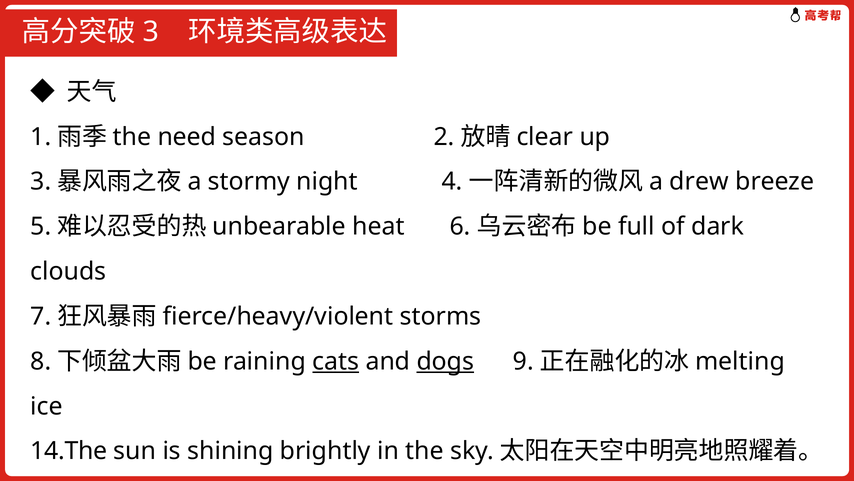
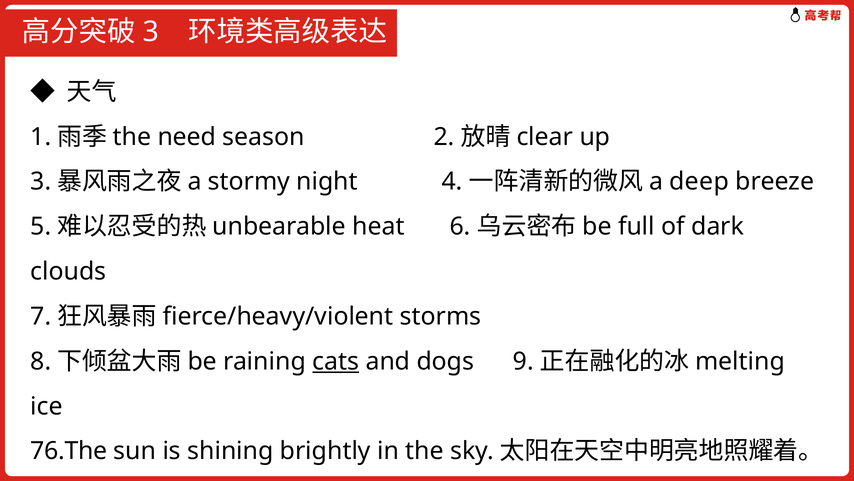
drew: drew -> deep
dogs underline: present -> none
14.The: 14.The -> 76.The
